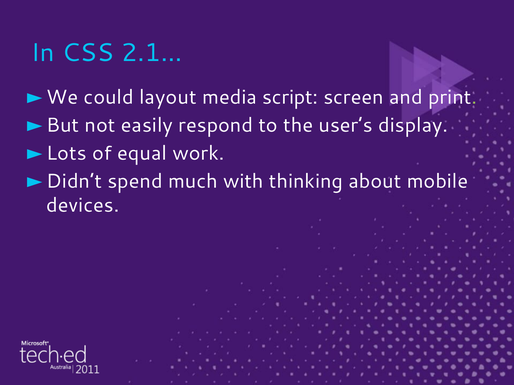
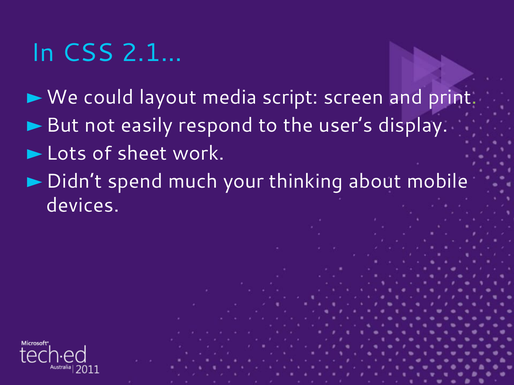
equal: equal -> sheet
with: with -> your
